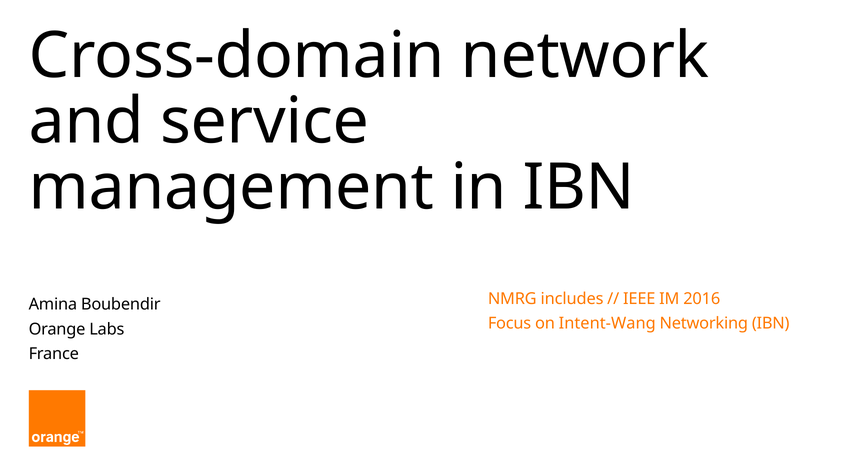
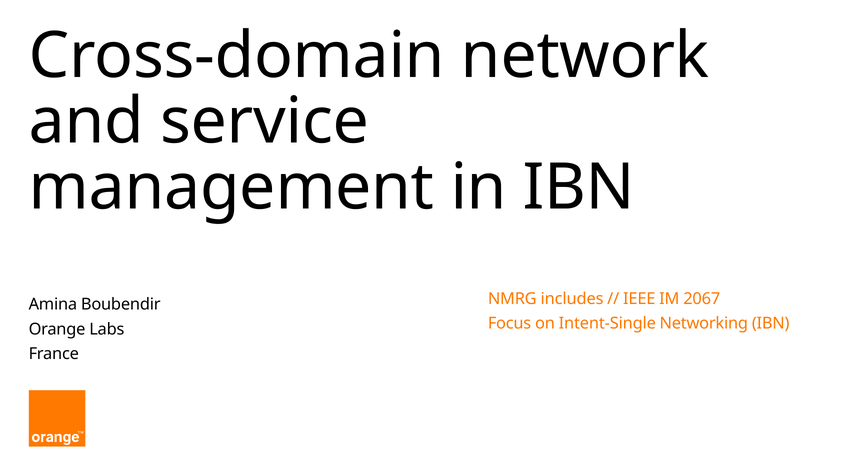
2016: 2016 -> 2067
Intent-Wang: Intent-Wang -> Intent-Single
